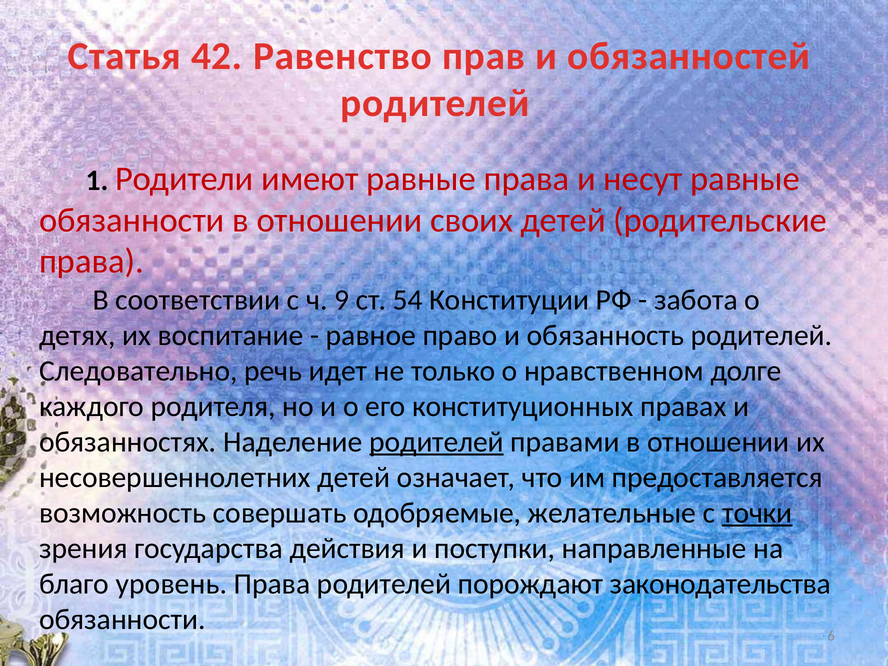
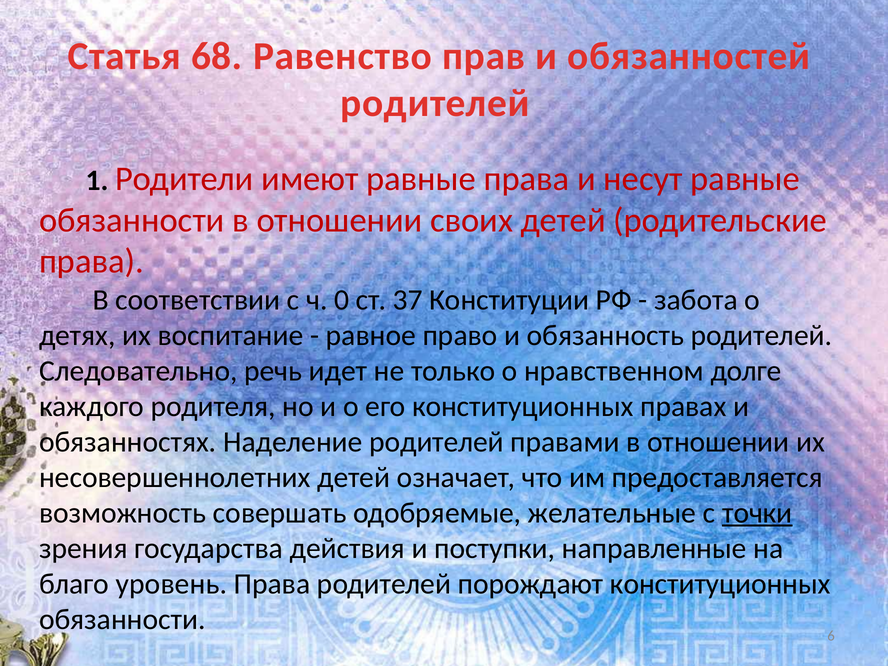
42: 42 -> 68
9: 9 -> 0
54: 54 -> 37
родителей at (436, 442) underline: present -> none
порождают законодательства: законодательства -> конституционных
